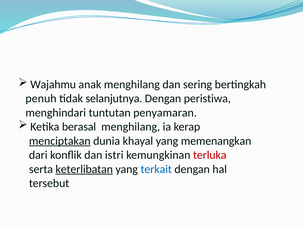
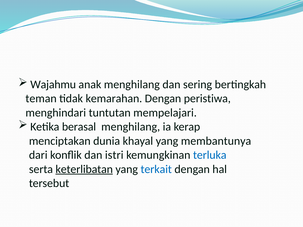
penuh: penuh -> teman
selanjutnya: selanjutnya -> kemarahan
penyamaran: penyamaran -> mempelajari
menciptakan underline: present -> none
memenangkan: memenangkan -> membantunya
terluka colour: red -> blue
